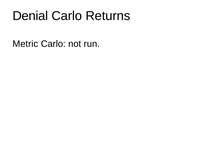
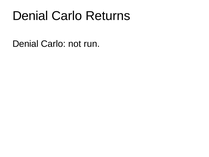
Metric at (25, 44): Metric -> Denial
